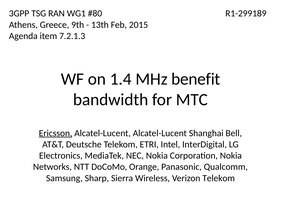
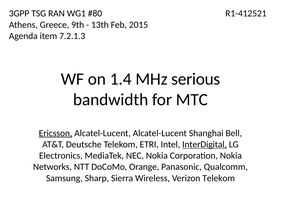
R1-299189: R1-299189 -> R1-412521
benefit: benefit -> serious
InterDigital underline: none -> present
